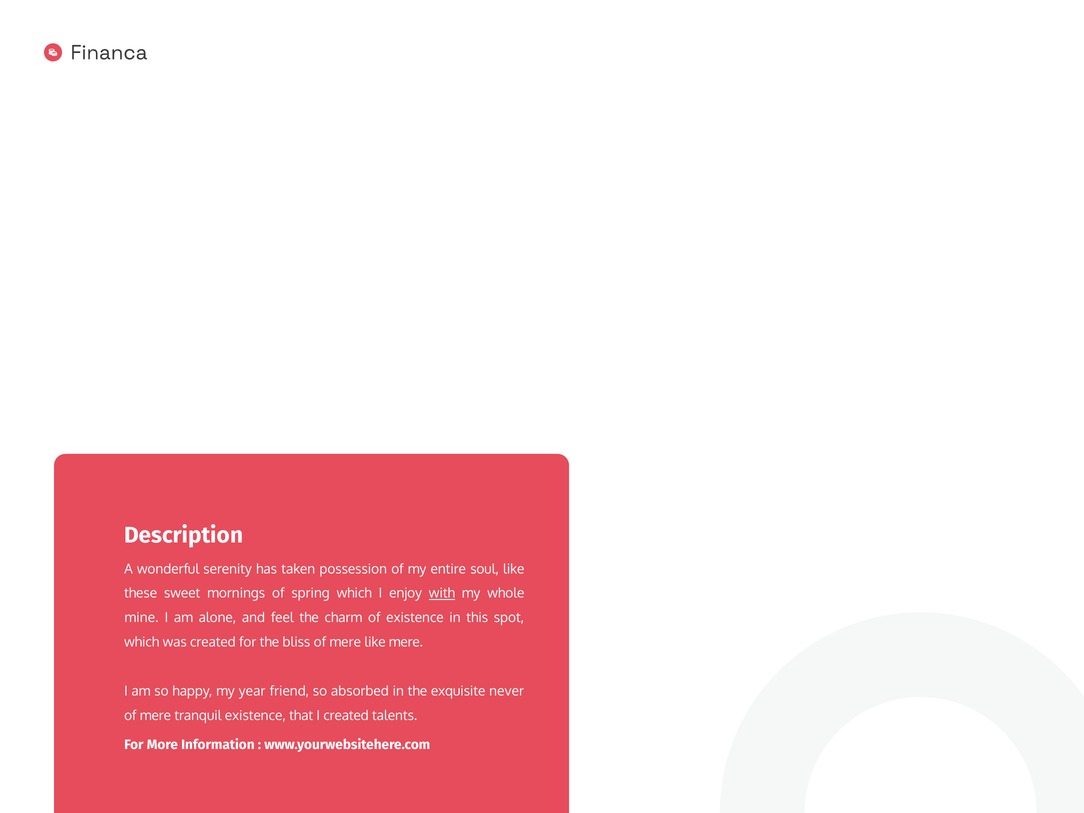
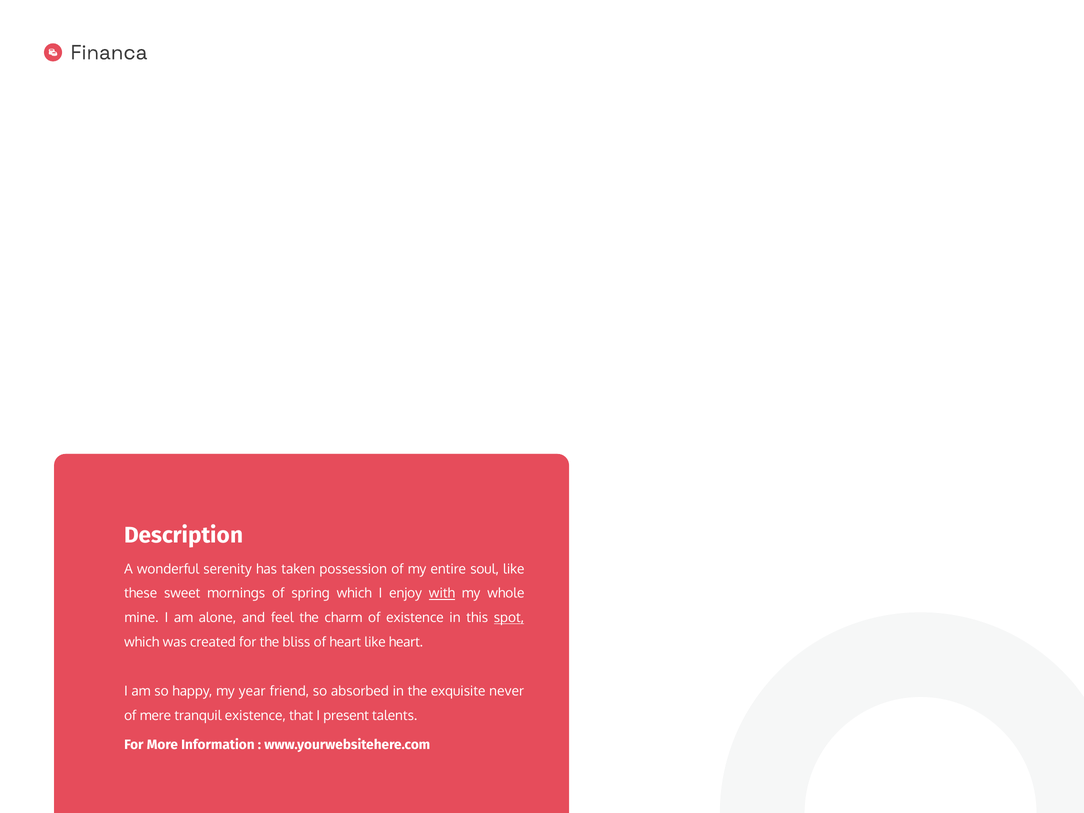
spot underline: none -> present
bliss of mere: mere -> heart
like mere: mere -> heart
I created: created -> present
